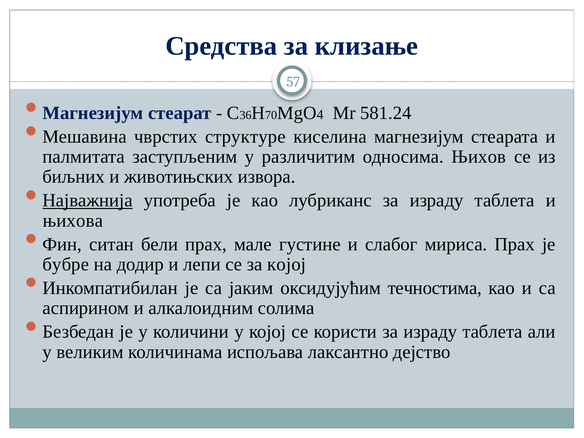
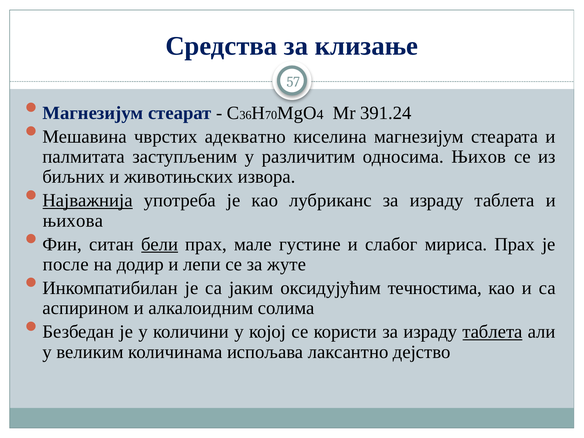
581.24: 581.24 -> 391.24
структуре: структуре -> адекватно
бели underline: none -> present
бубре: бубре -> после
за којој: којој -> жуте
таблета at (492, 332) underline: none -> present
